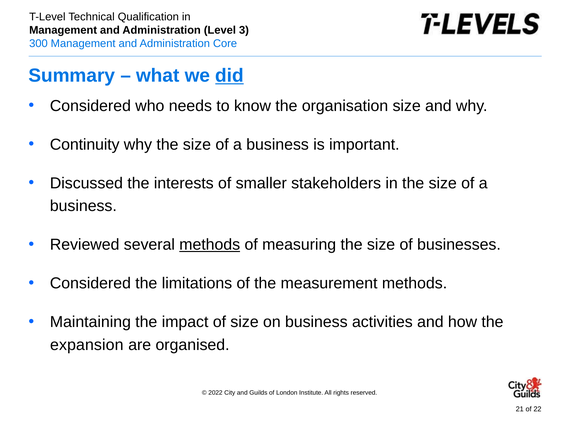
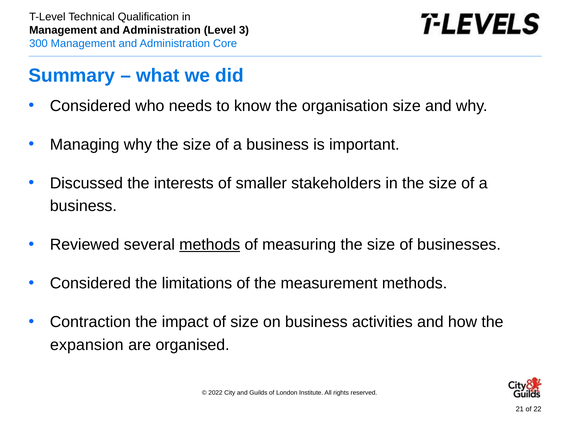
did underline: present -> none
Continuity: Continuity -> Managing
Maintaining: Maintaining -> Contraction
